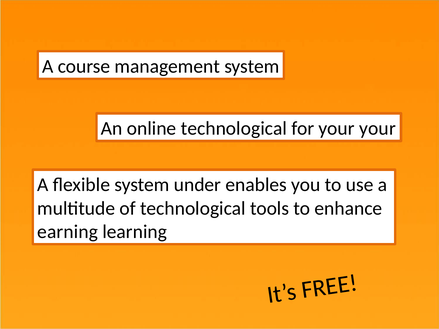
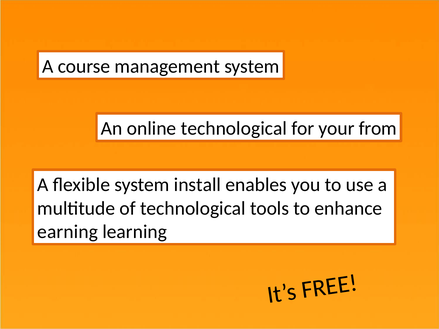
your your: your -> from
under: under -> install
